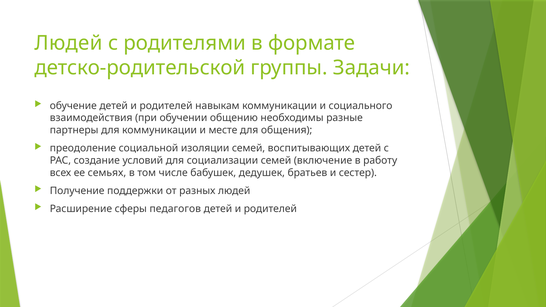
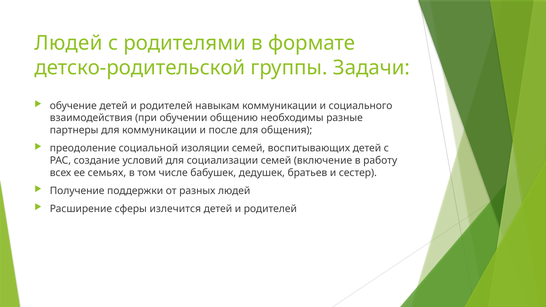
месте: месте -> после
педагогов: педагогов -> излечится
